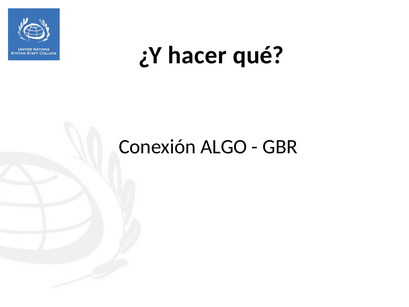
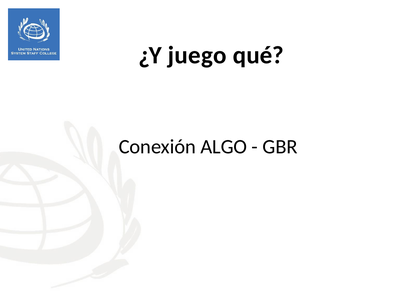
hacer: hacer -> juego
